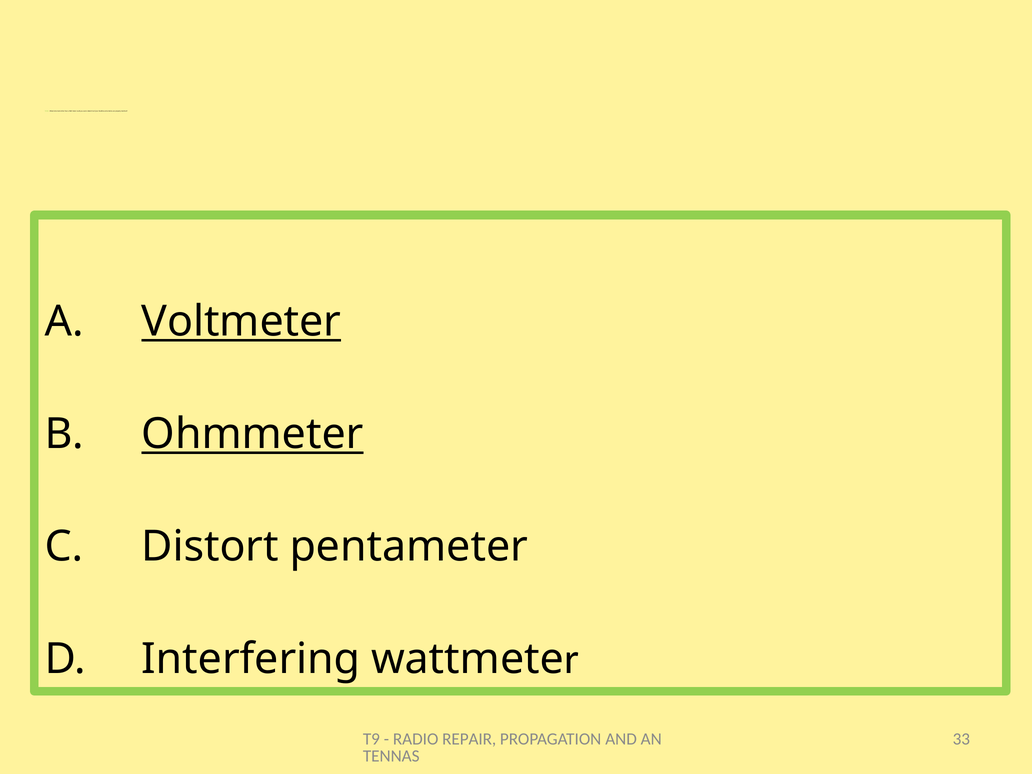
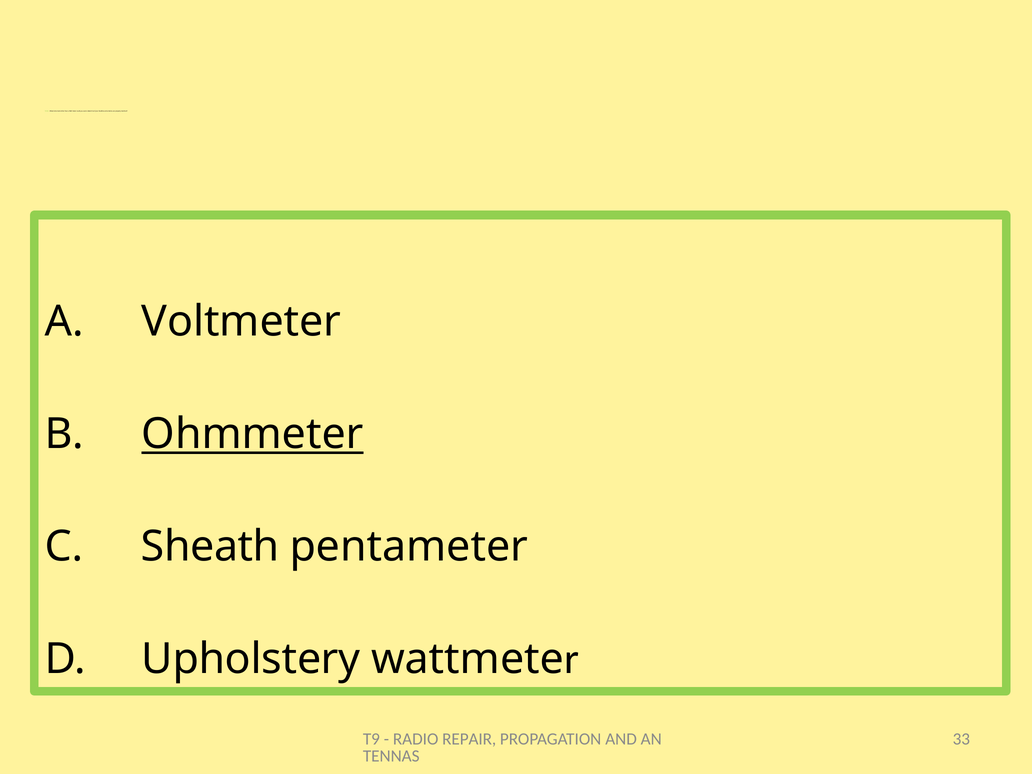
Voltmeter underline: present -> none
Distort: Distort -> Sheath
Interfering: Interfering -> Upholstery
